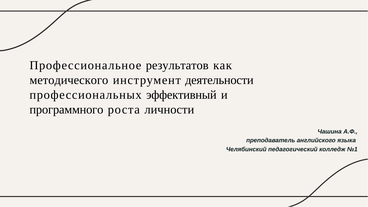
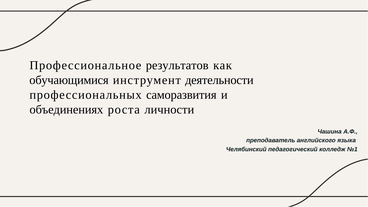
методического: методического -> обучающимися
эффективный: эффективный -> саморазвития
программного: программного -> объединениях
